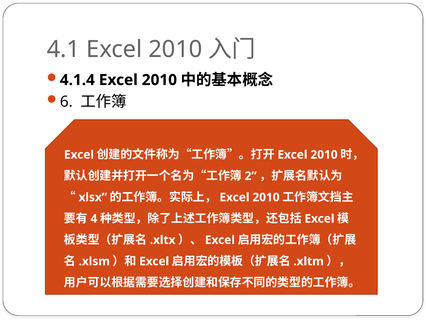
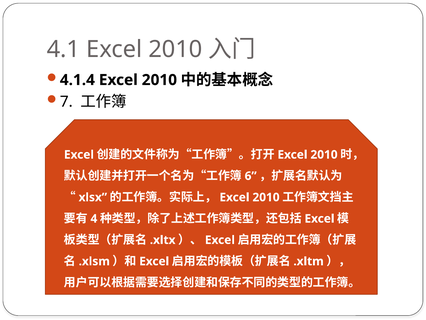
6: 6 -> 7
2: 2 -> 6
